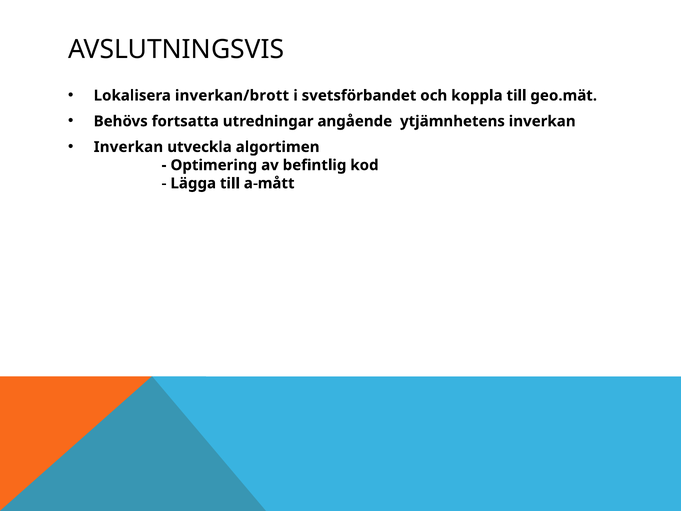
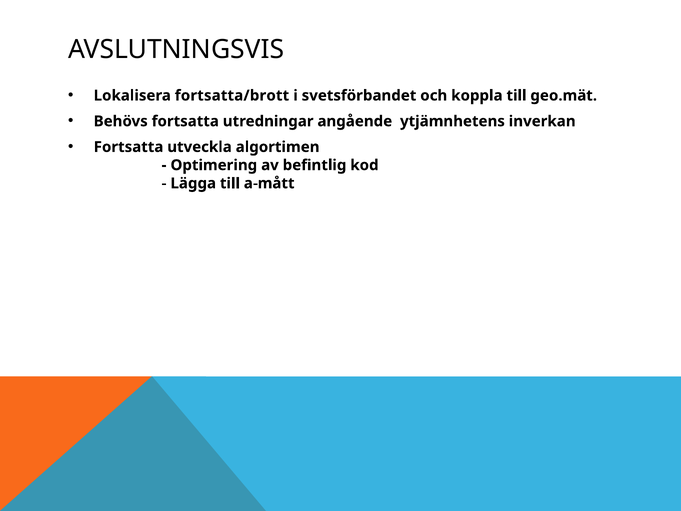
inverkan/brott: inverkan/brott -> fortsatta/brott
Inverkan at (128, 147): Inverkan -> Fortsatta
